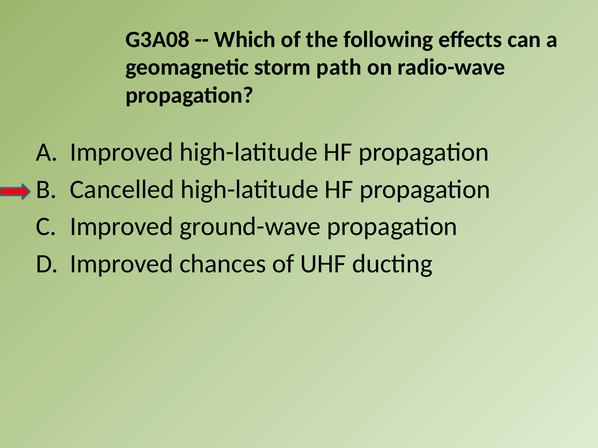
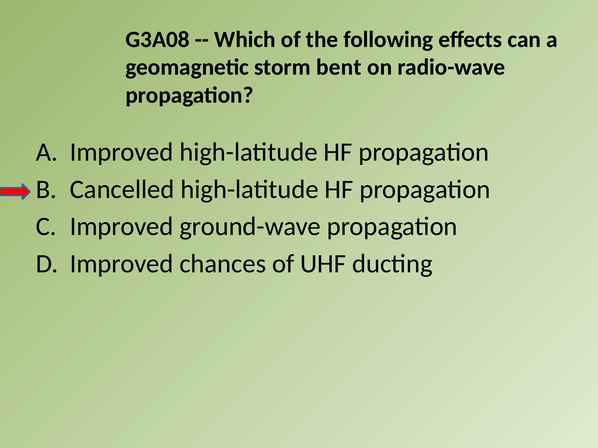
path: path -> bent
